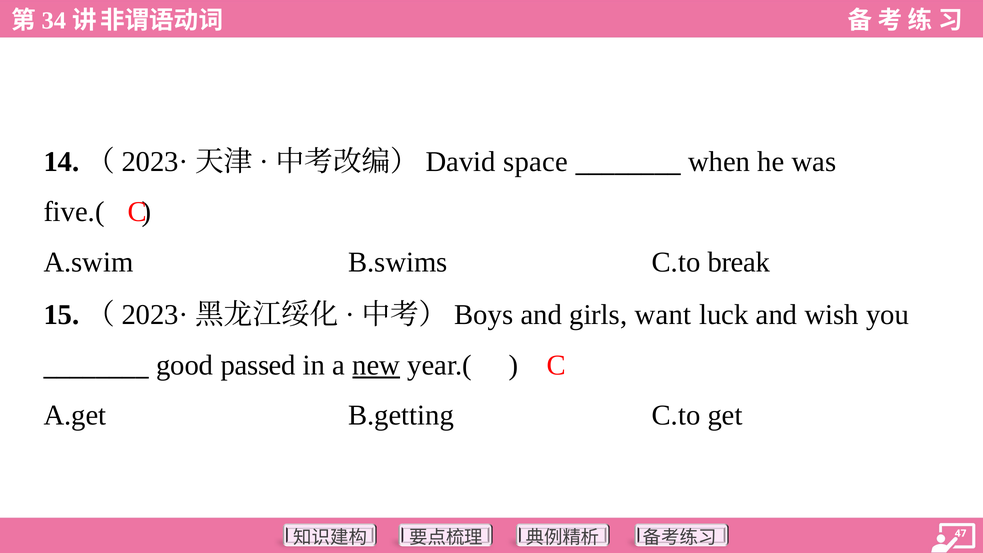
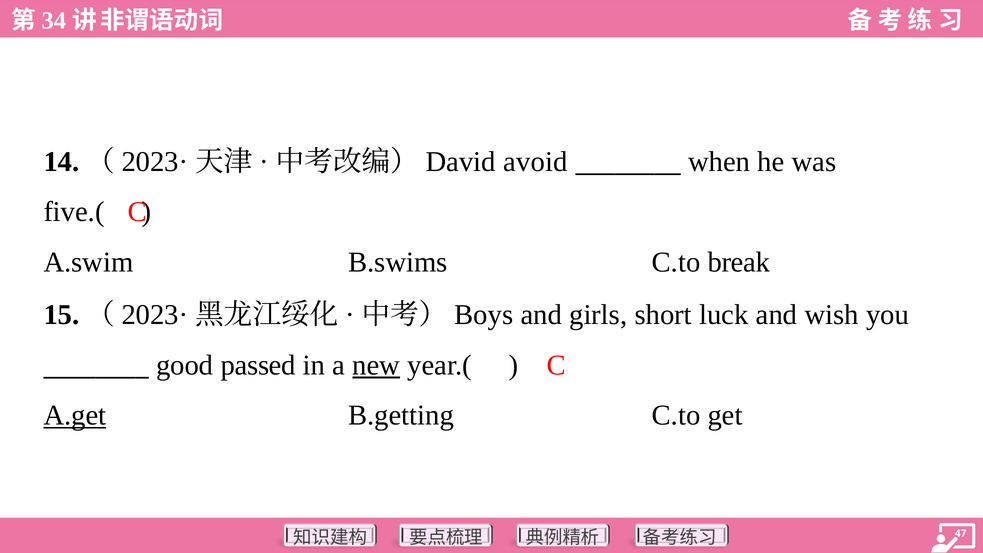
space: space -> avoid
want: want -> short
A.get underline: none -> present
